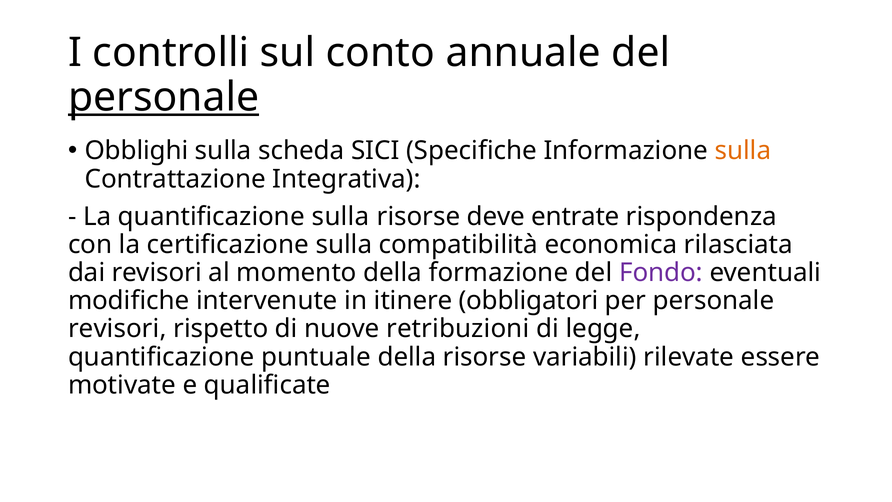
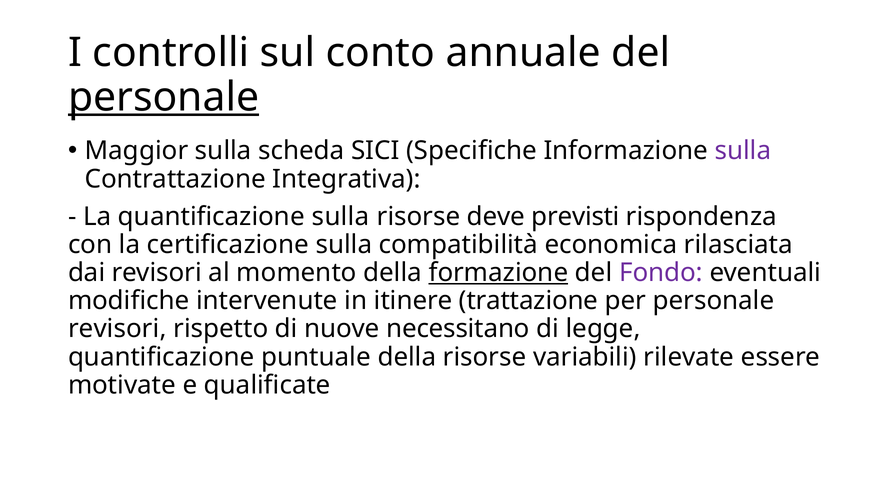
Obblighi: Obblighi -> Maggior
sulla at (743, 151) colour: orange -> purple
entrate: entrate -> previsti
formazione underline: none -> present
obbligatori: obbligatori -> trattazione
retribuzioni: retribuzioni -> necessitano
